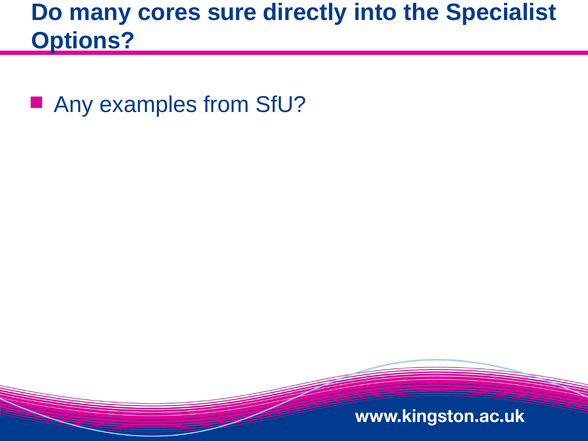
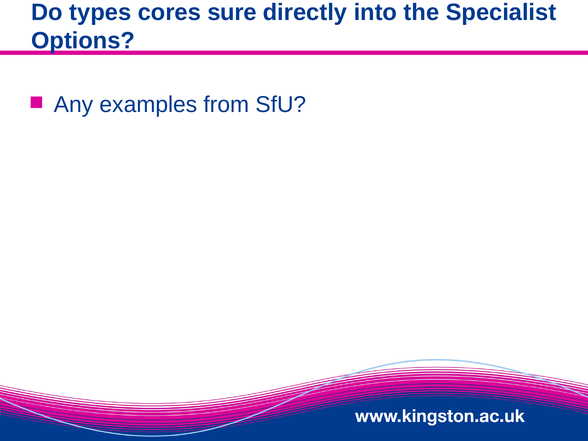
many: many -> types
